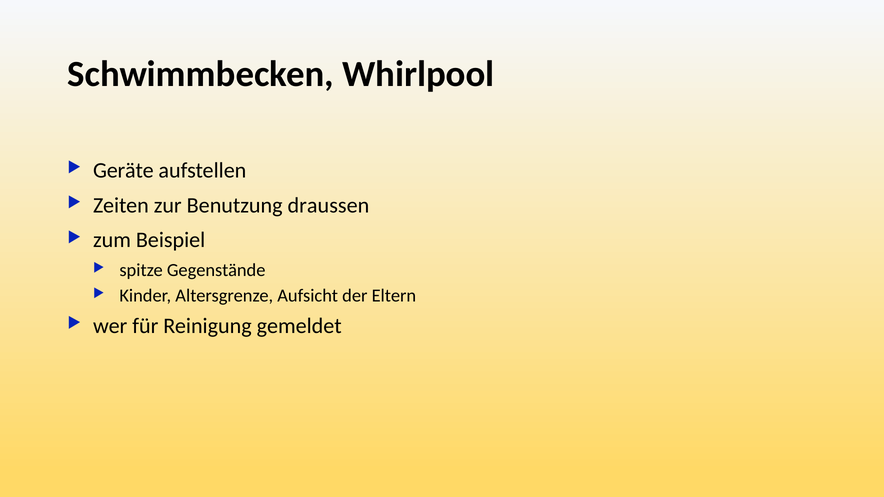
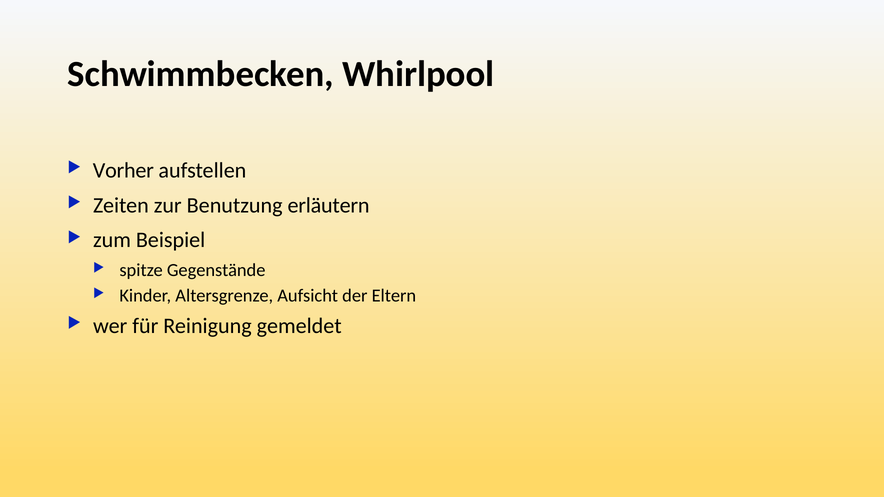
Geräte: Geräte -> Vorher
draussen: draussen -> erläutern
